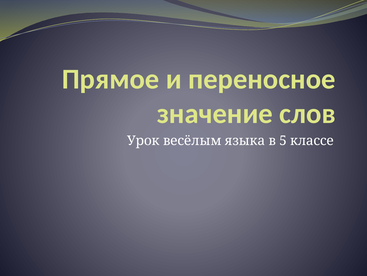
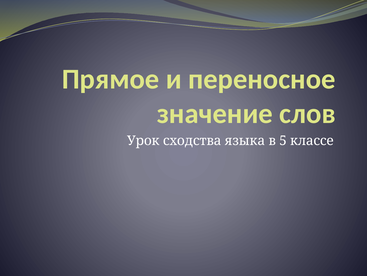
весёлым: весёлым -> сходства
